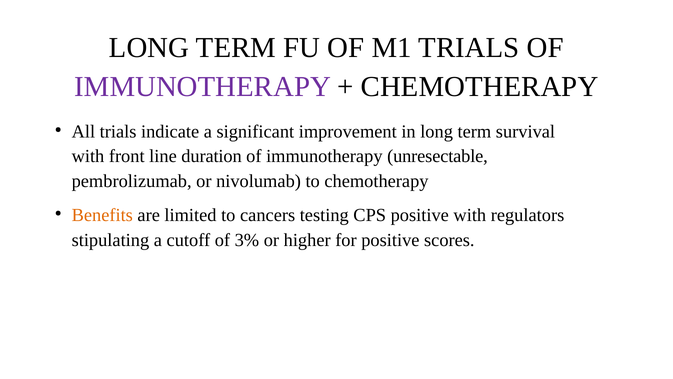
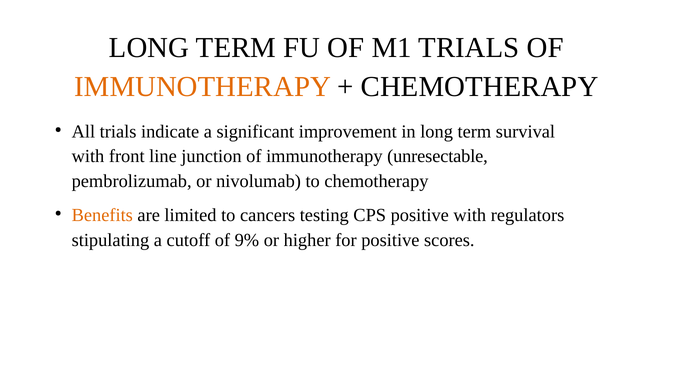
IMMUNOTHERAPY at (203, 86) colour: purple -> orange
duration: duration -> junction
3%: 3% -> 9%
